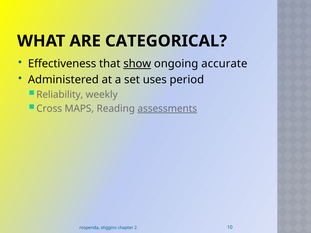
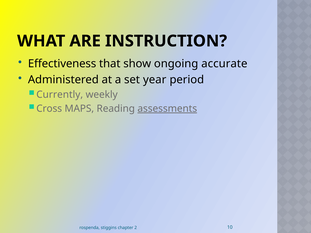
CATEGORICAL: CATEGORICAL -> INSTRUCTION
show underline: present -> none
uses: uses -> year
Reliability: Reliability -> Currently
